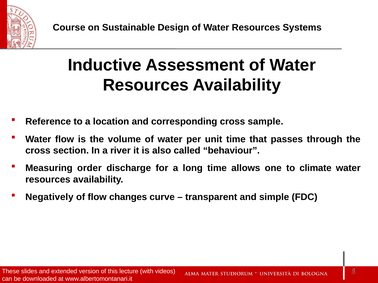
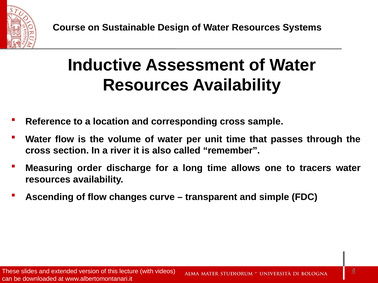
behaviour: behaviour -> remember
climate: climate -> tracers
Negatively: Negatively -> Ascending
